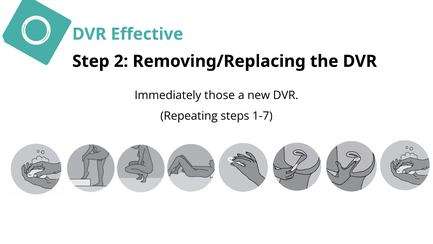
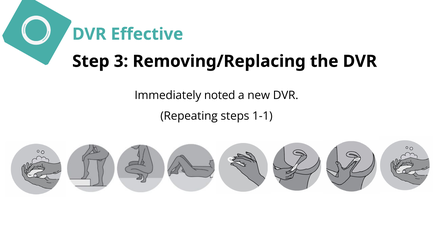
2: 2 -> 3
those: those -> noted
1-7: 1-7 -> 1-1
